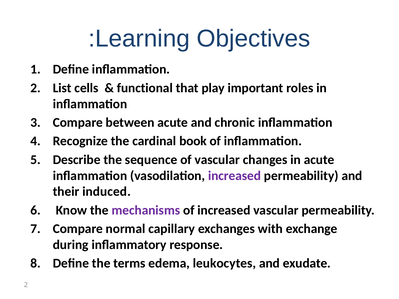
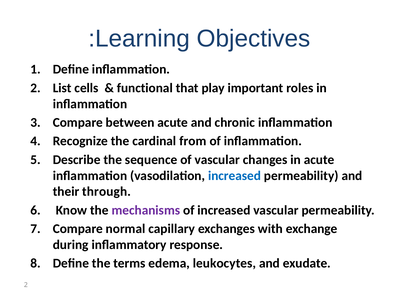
book: book -> from
increased at (235, 176) colour: purple -> blue
induced: induced -> through
